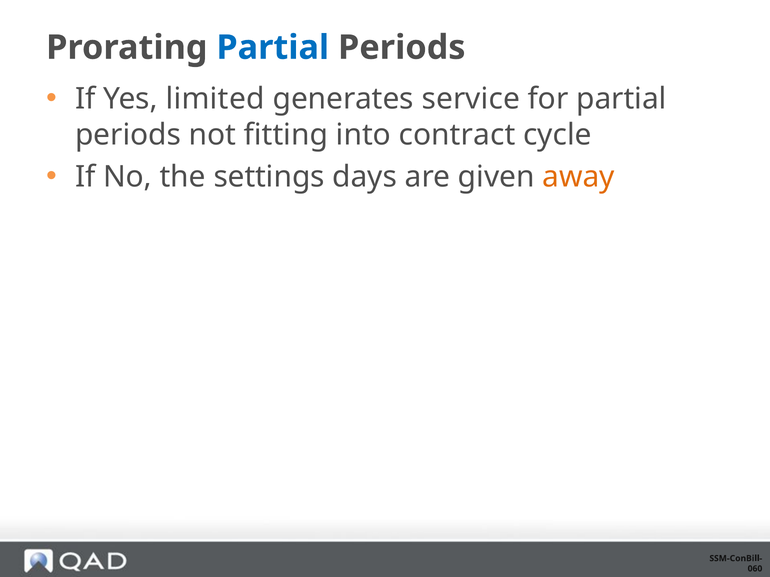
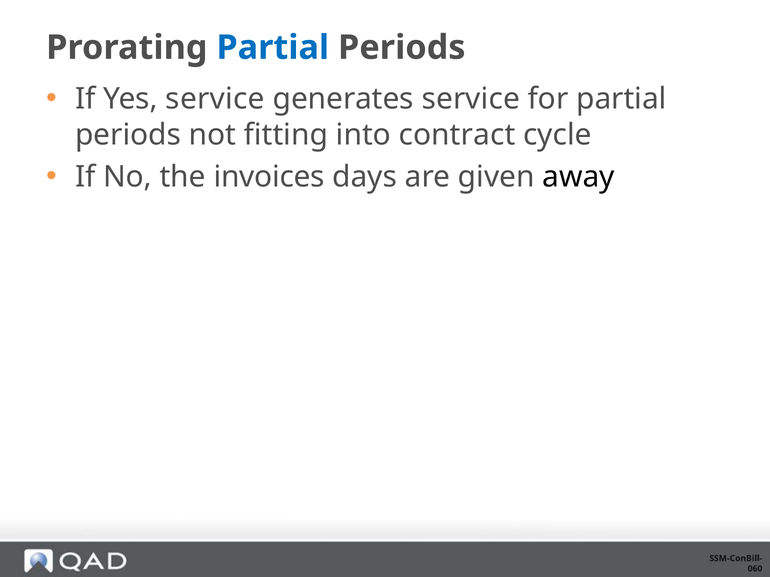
Yes limited: limited -> service
settings: settings -> invoices
away colour: orange -> black
